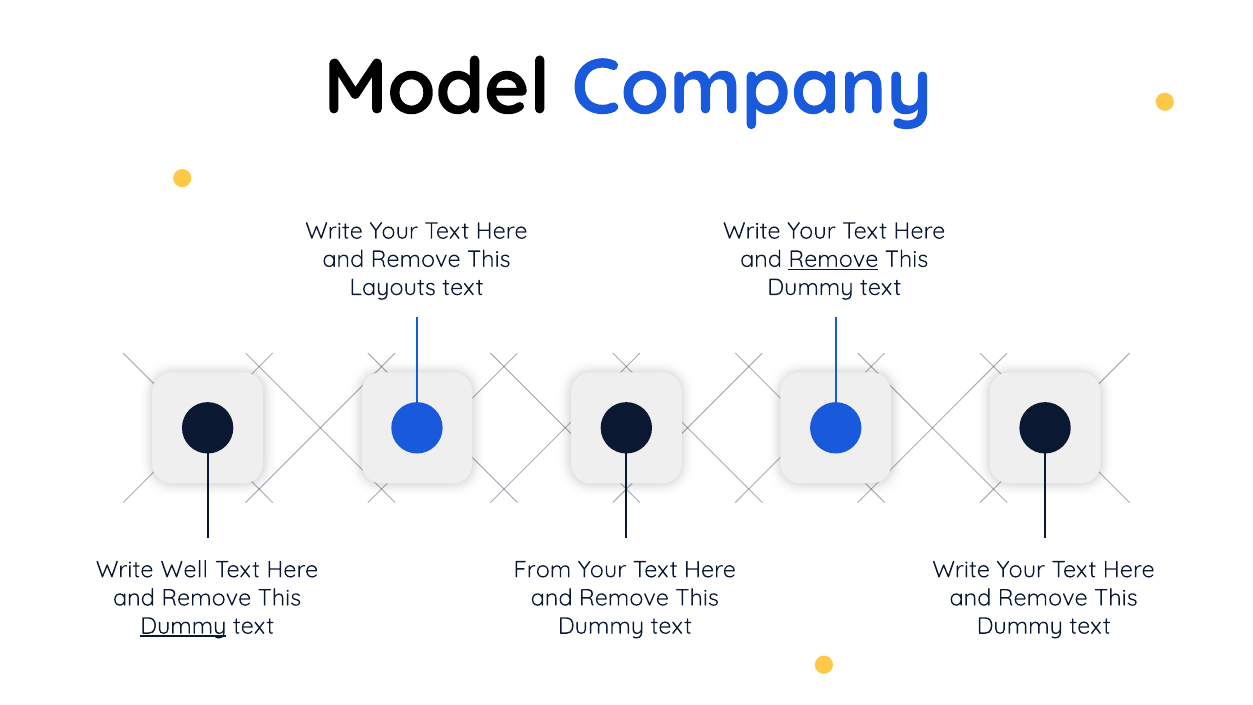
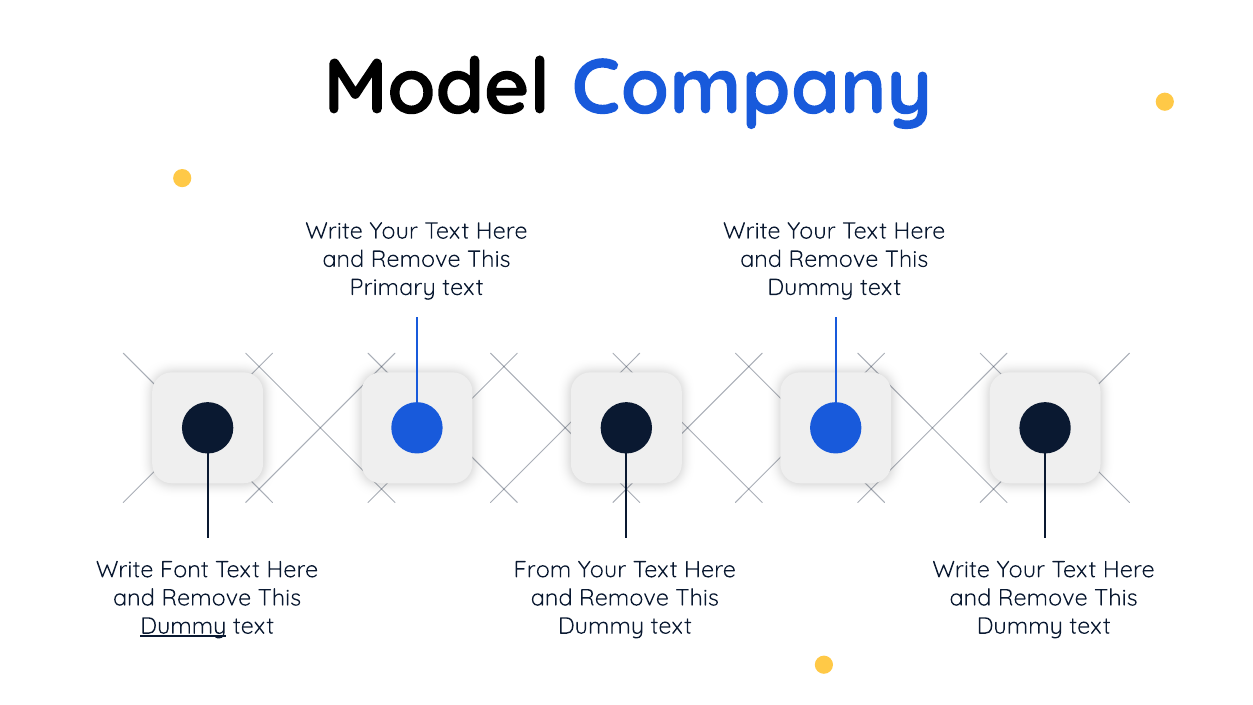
Remove at (833, 259) underline: present -> none
Layouts: Layouts -> Primary
Well: Well -> Font
